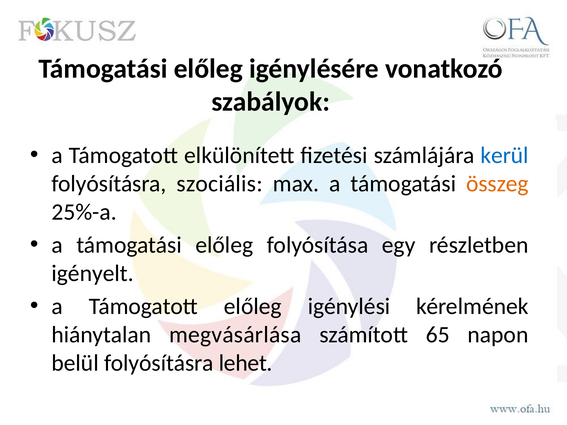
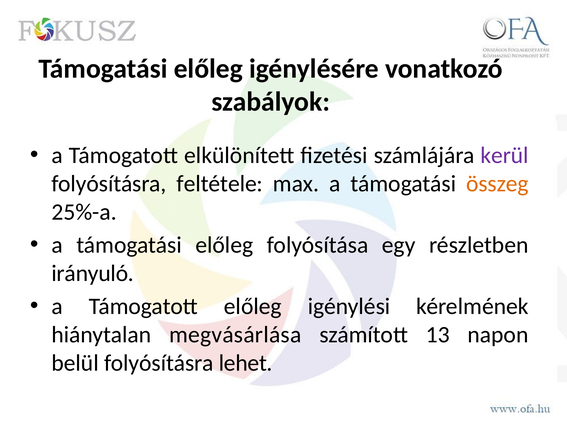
kerül colour: blue -> purple
szociális: szociális -> feltétele
igényelt: igényelt -> irányuló
65: 65 -> 13
